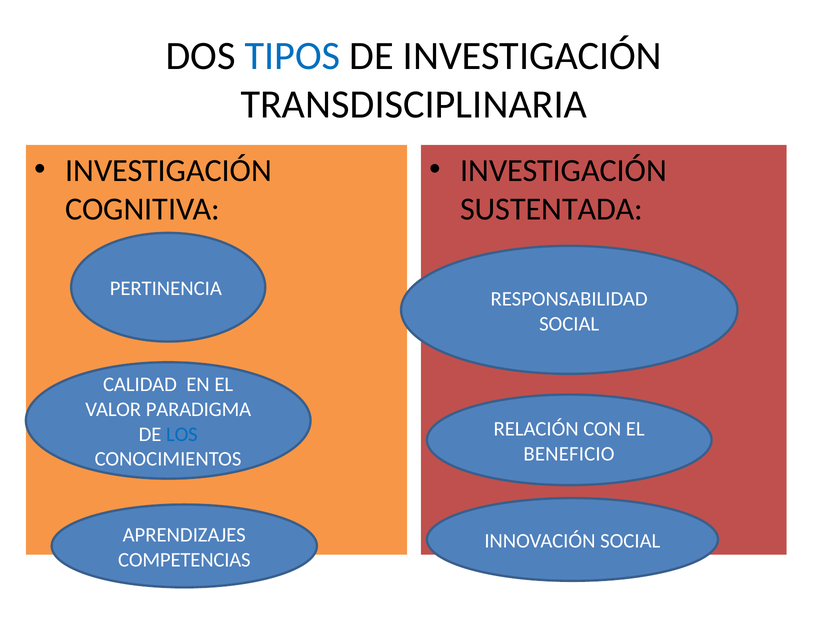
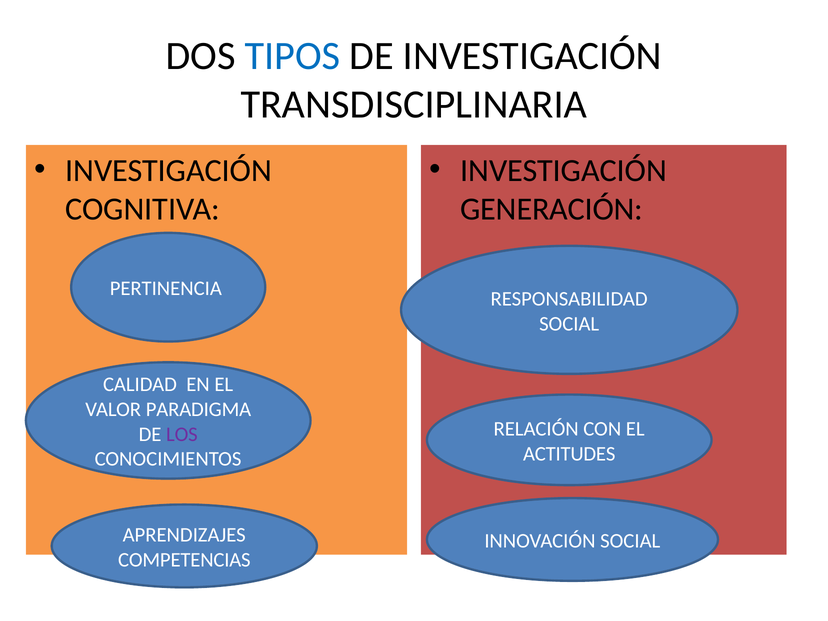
SUSTENTADA: SUSTENTADA -> GENERACIÓN
LOS colour: blue -> purple
BENEFICIO: BENEFICIO -> ACTITUDES
